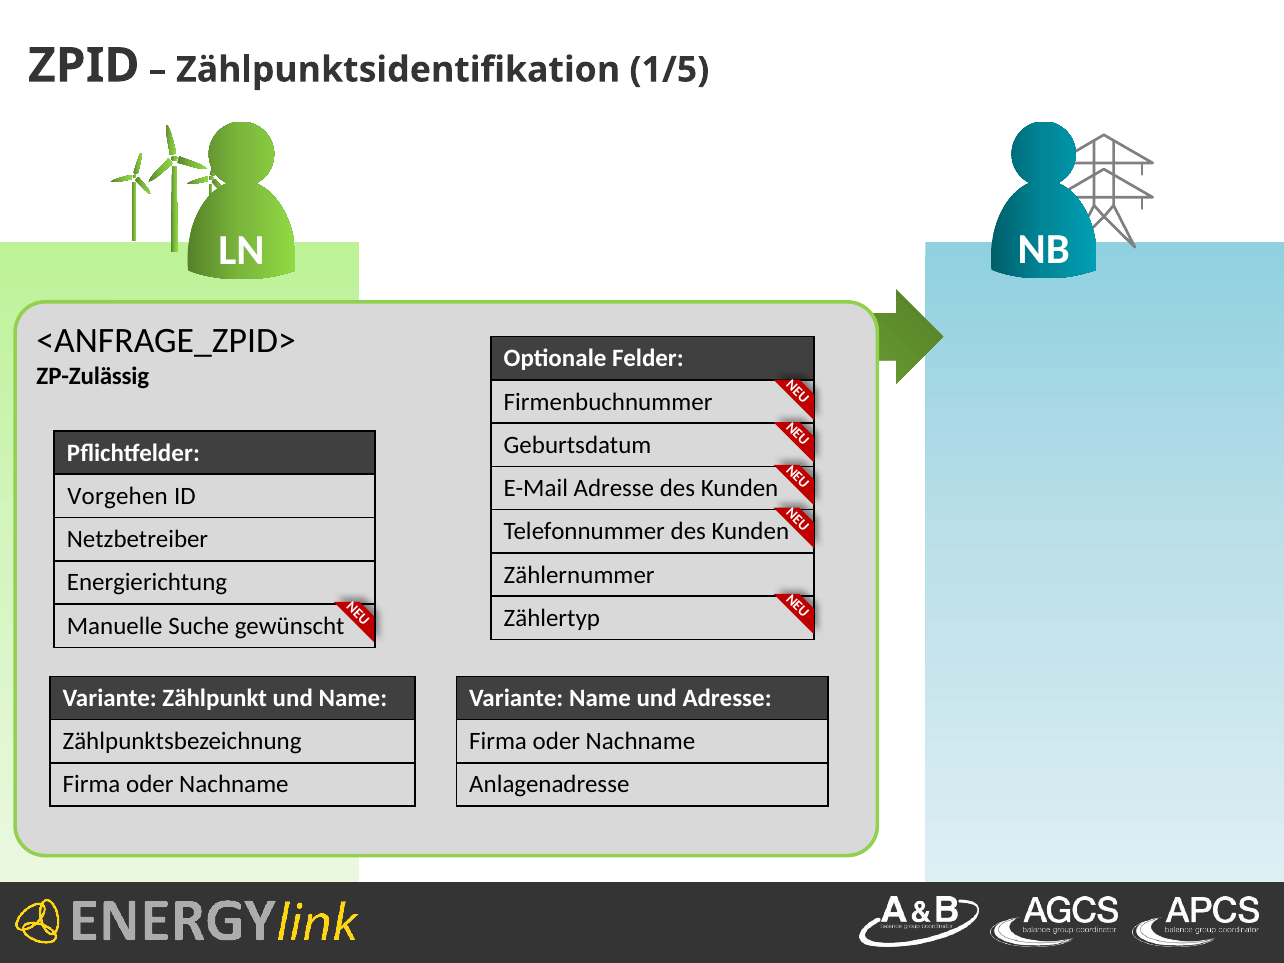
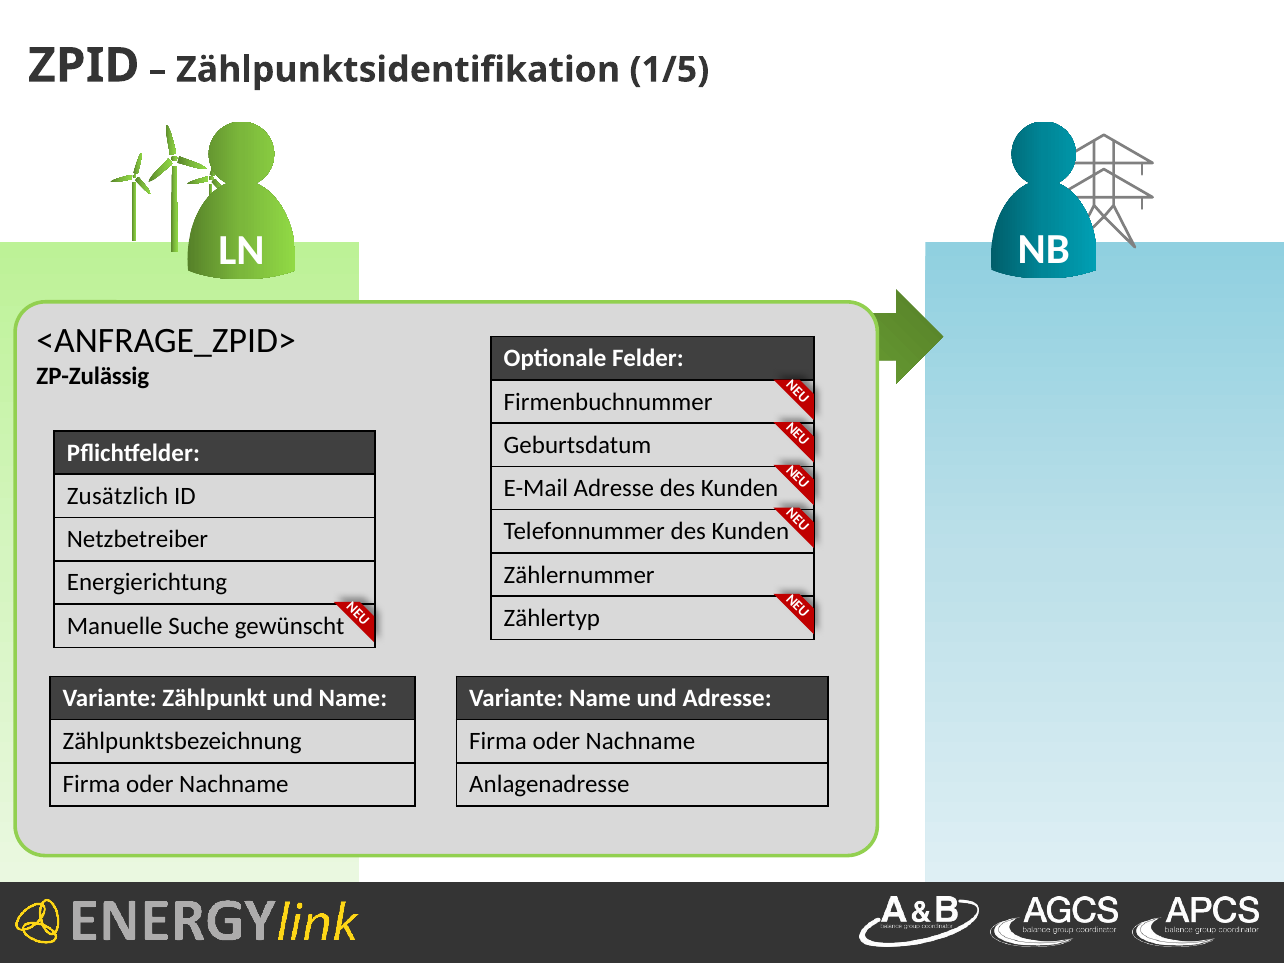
Vorgehen: Vorgehen -> Zusätzlich
